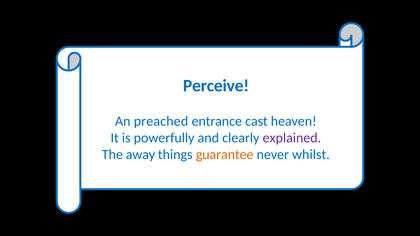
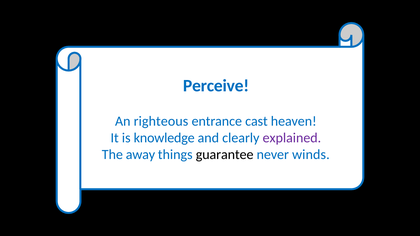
preached: preached -> righteous
powerfully: powerfully -> knowledge
guarantee colour: orange -> black
whilst: whilst -> winds
